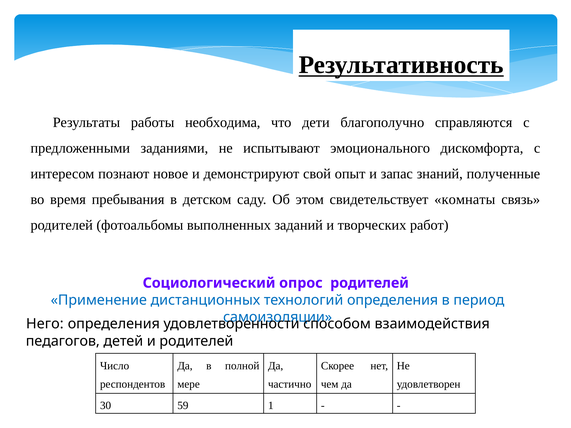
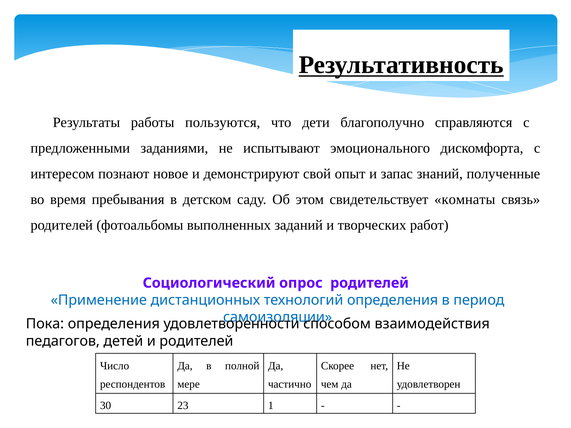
необходима: необходима -> пользуются
Него: Него -> Пока
59: 59 -> 23
